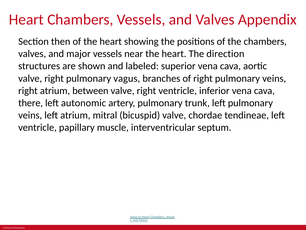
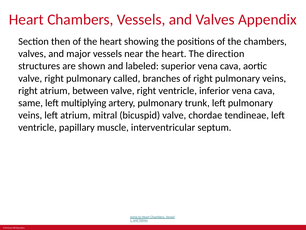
vagus: vagus -> called
there: there -> same
autonomic: autonomic -> multiplying
